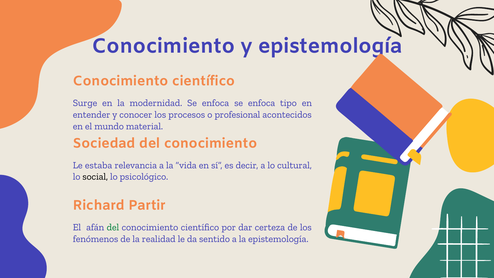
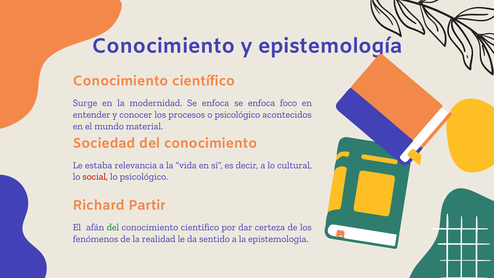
tipo: tipo -> foco
o profesional: profesional -> psicológico
social colour: black -> red
